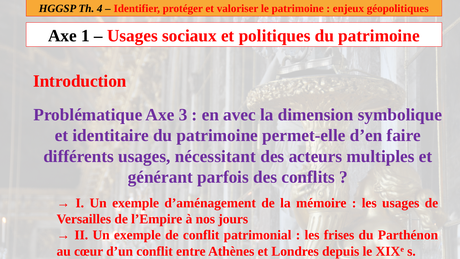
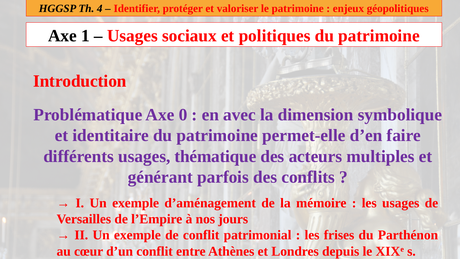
3: 3 -> 0
nécessitant: nécessitant -> thématique
